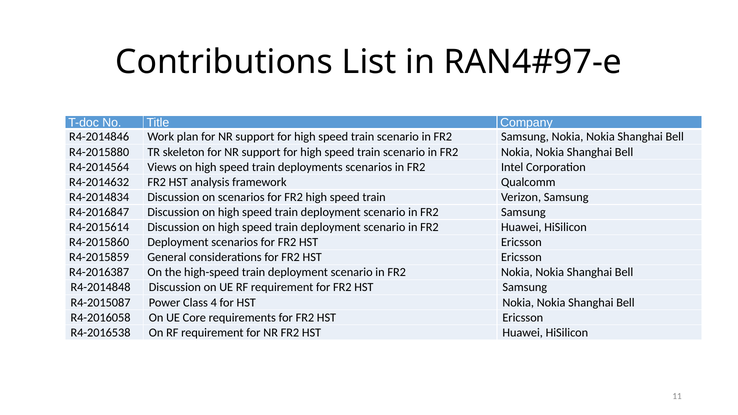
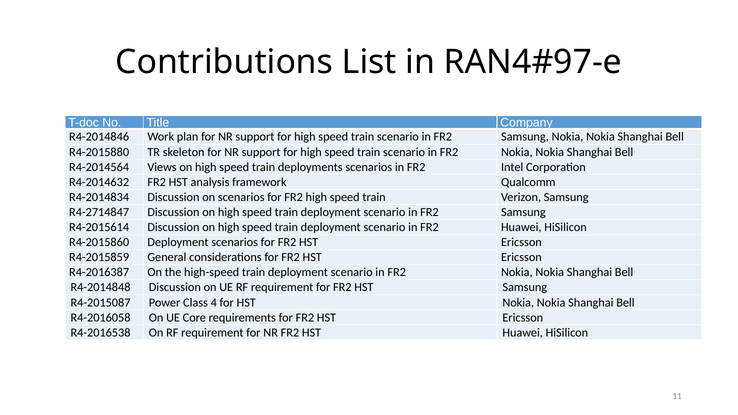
R4-2016847: R4-2016847 -> R4-2714847
